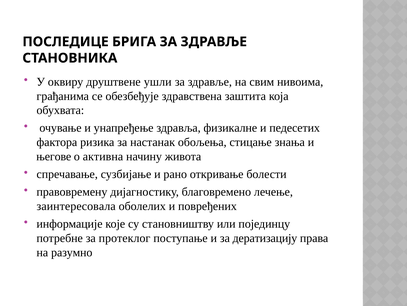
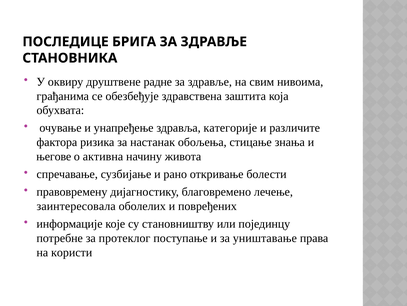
ушли: ушли -> радне
физикалне: физикалне -> категорије
педесетих: педесетих -> различите
дератизацију: дератизацију -> уништавање
разумно: разумно -> користи
